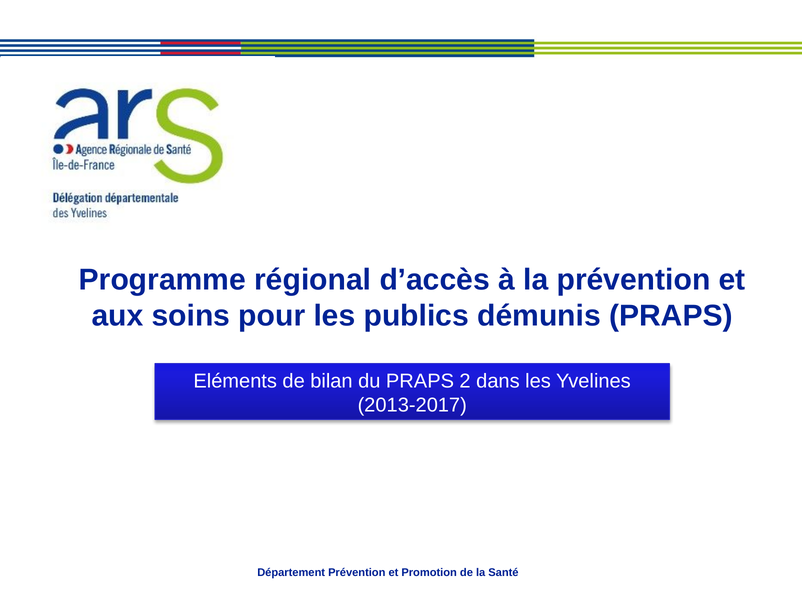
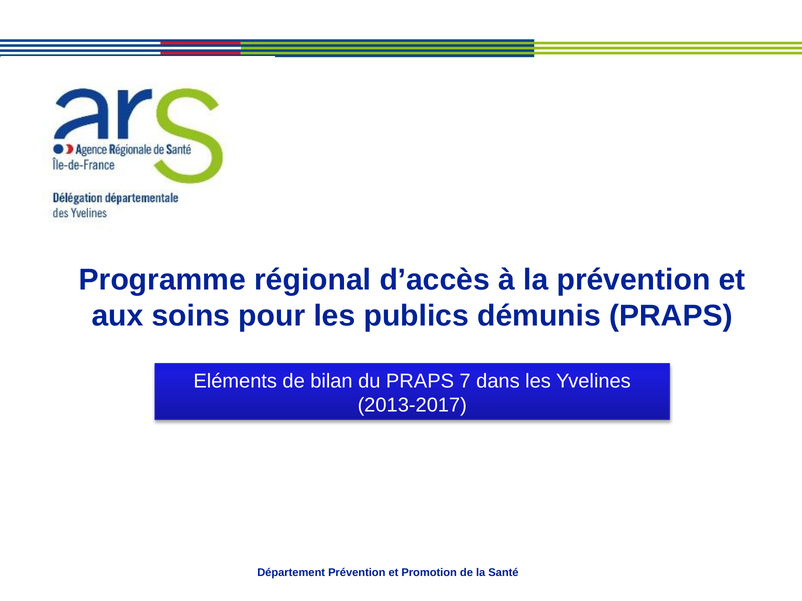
2: 2 -> 7
